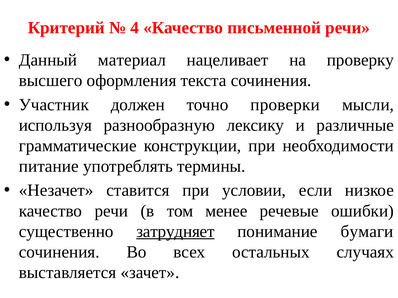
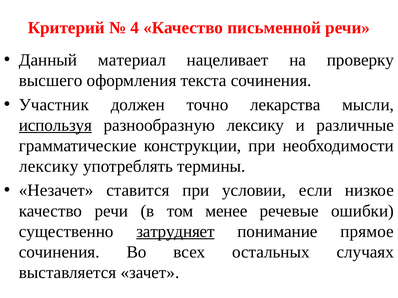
проверки: проверки -> лекарства
используя underline: none -> present
питание at (49, 167): питание -> лексику
бумаги: бумаги -> прямое
